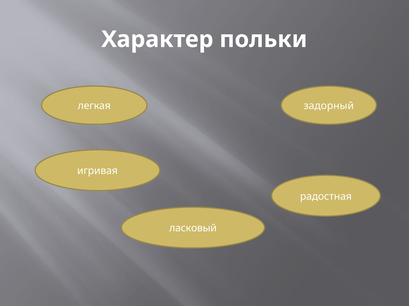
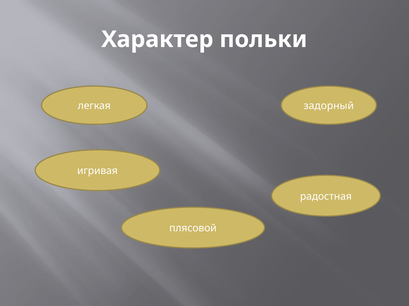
ласковый: ласковый -> плясовой
